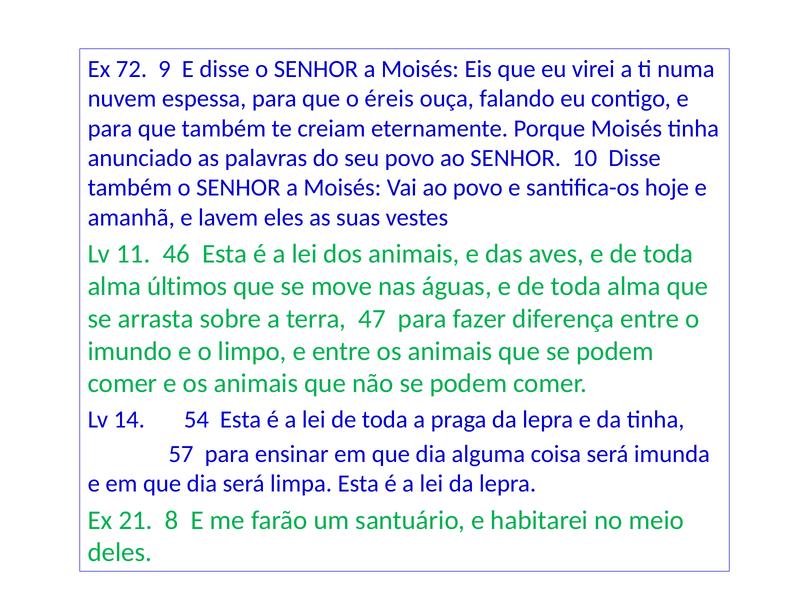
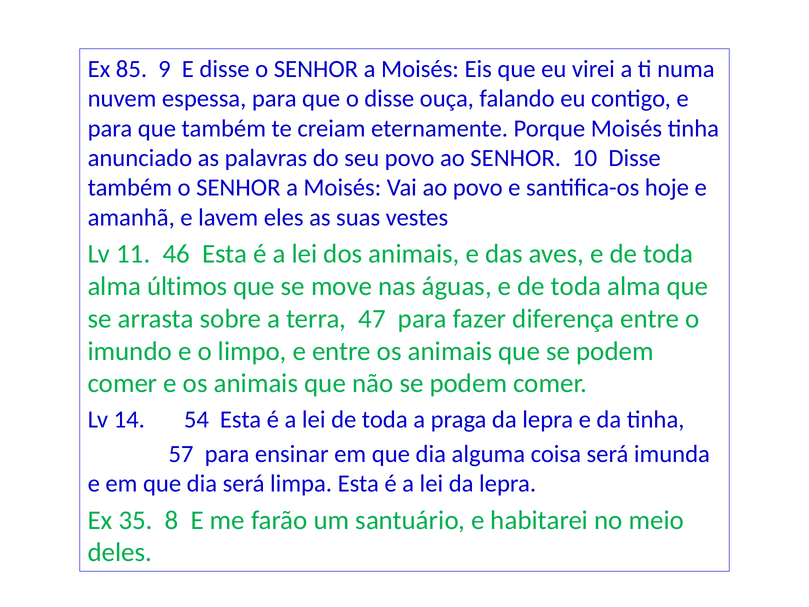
72: 72 -> 85
o éreis: éreis -> disse
21: 21 -> 35
